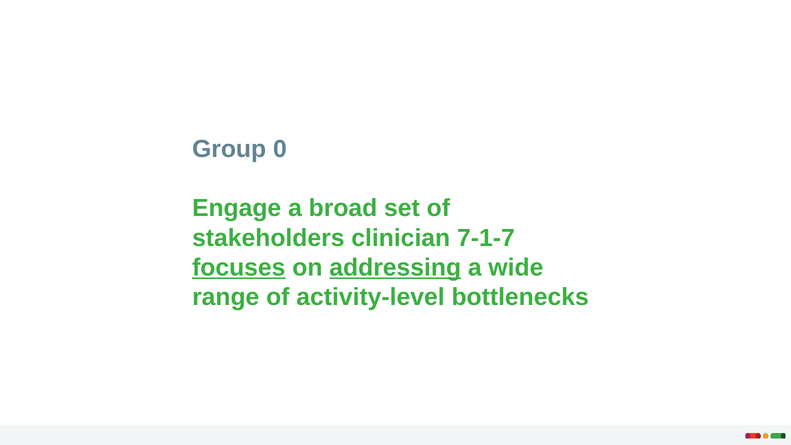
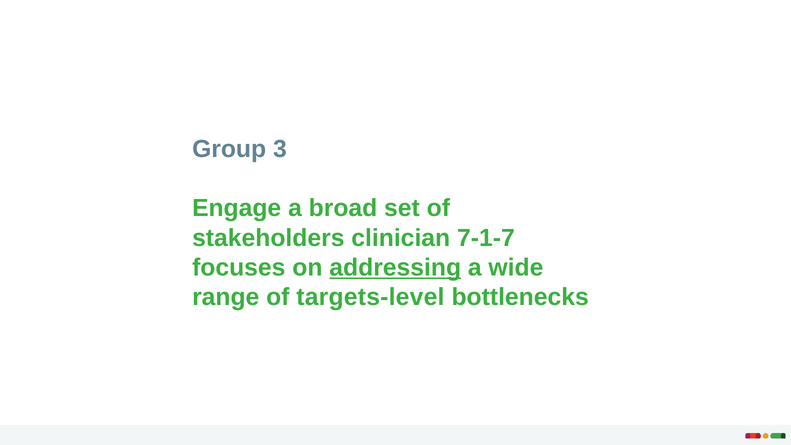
0: 0 -> 3
focuses underline: present -> none
activity-level: activity-level -> targets-level
